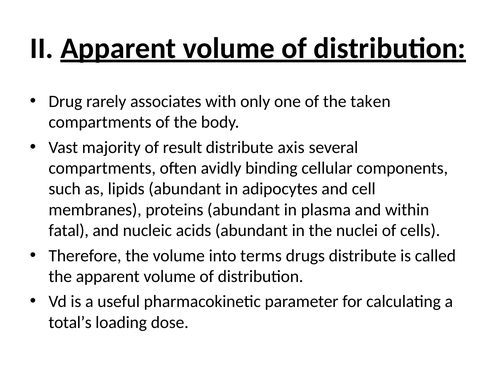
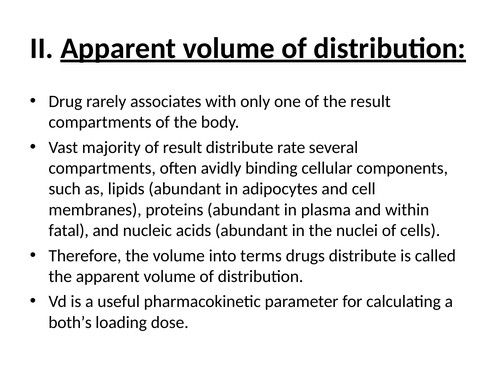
the taken: taken -> result
axis: axis -> rate
total’s: total’s -> both’s
